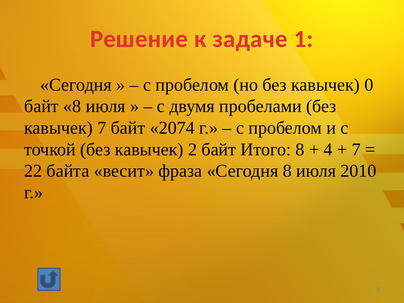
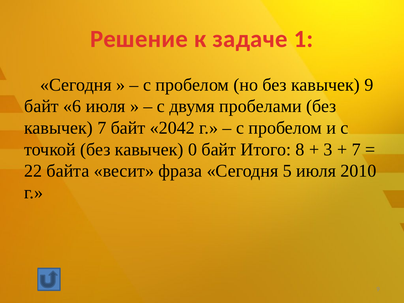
кавычек 0: 0 -> 9
байт 8: 8 -> 6
2074: 2074 -> 2042
2: 2 -> 0
4: 4 -> 3
Сегодня 8: 8 -> 5
